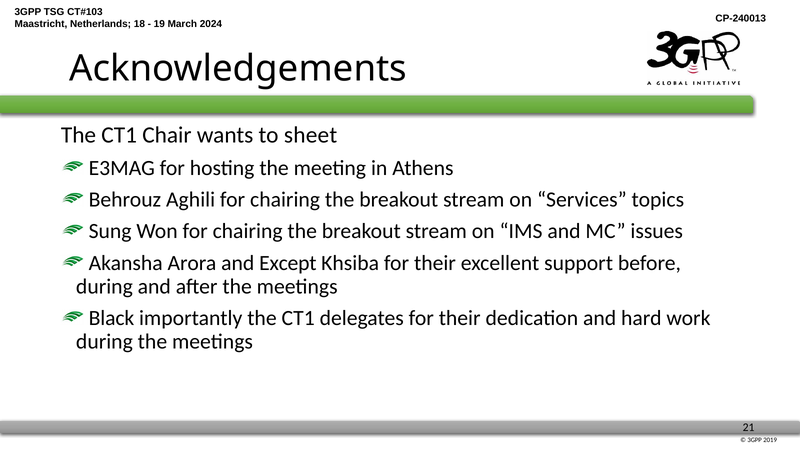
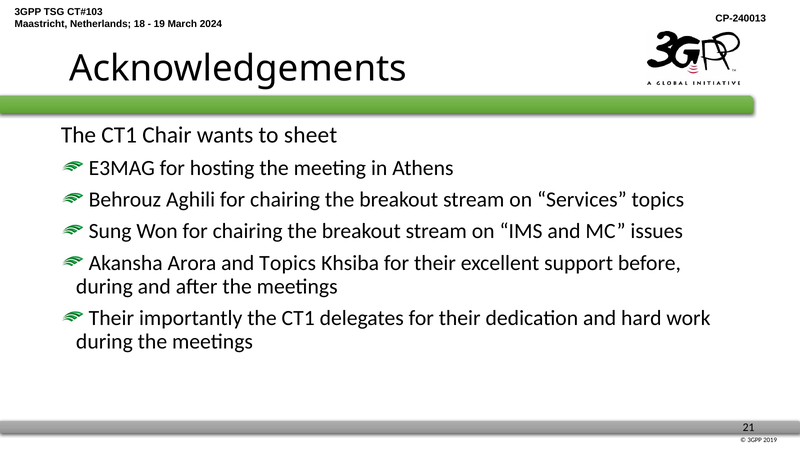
and Except: Except -> Topics
Black at (111, 318): Black -> Their
